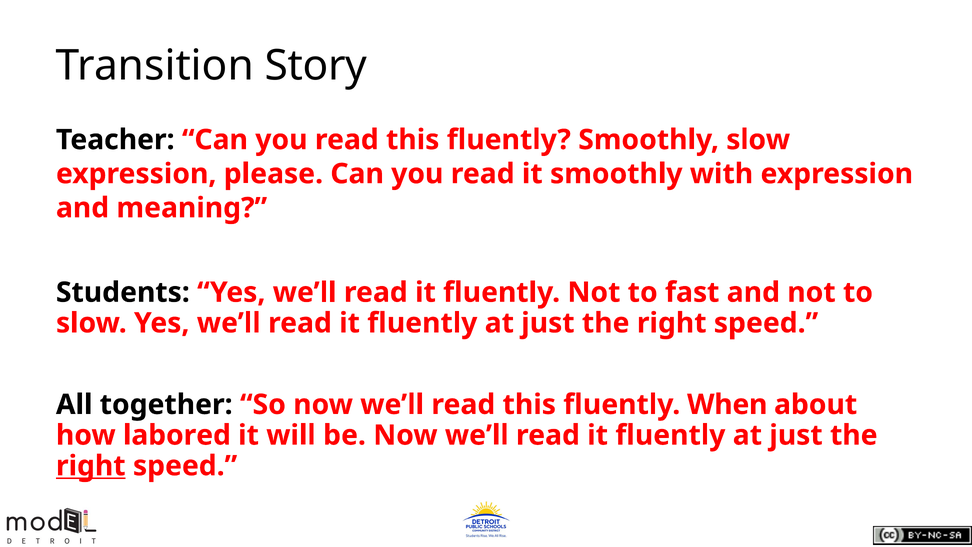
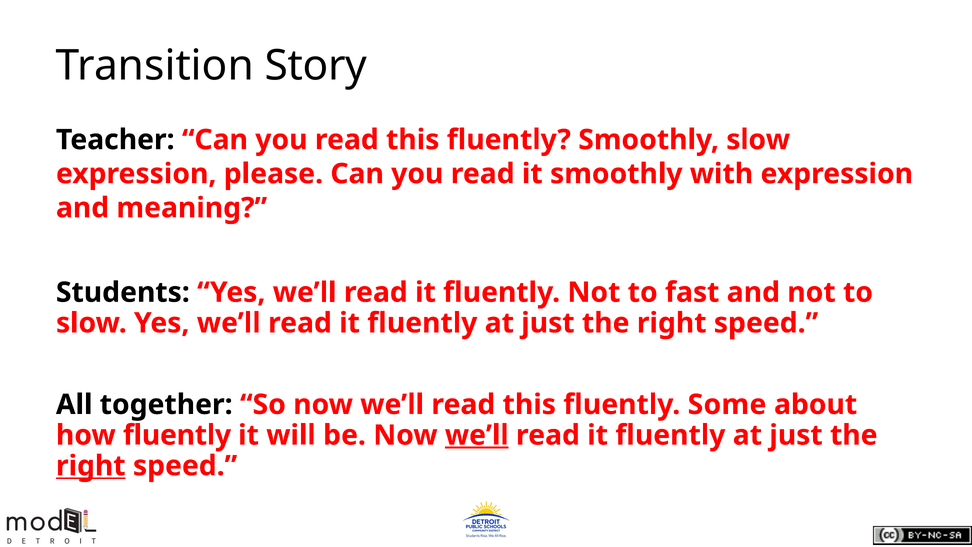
When: When -> Some
how labored: labored -> fluently
we’ll at (477, 435) underline: none -> present
